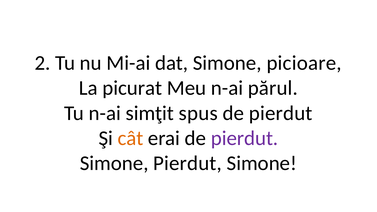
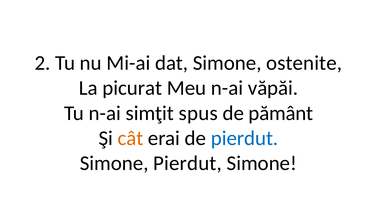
picioare: picioare -> ostenite
părul: părul -> văpăi
pierdut at (281, 113): pierdut -> pământ
pierdut at (245, 138) colour: purple -> blue
